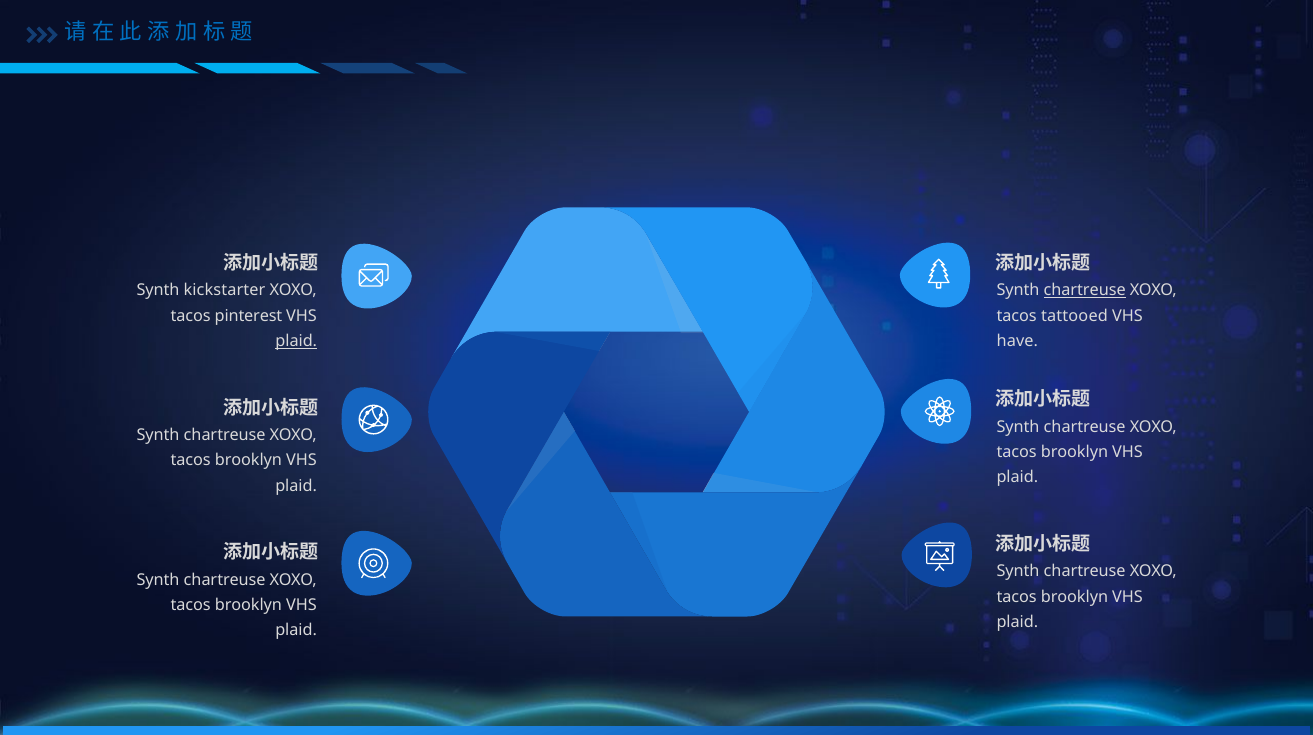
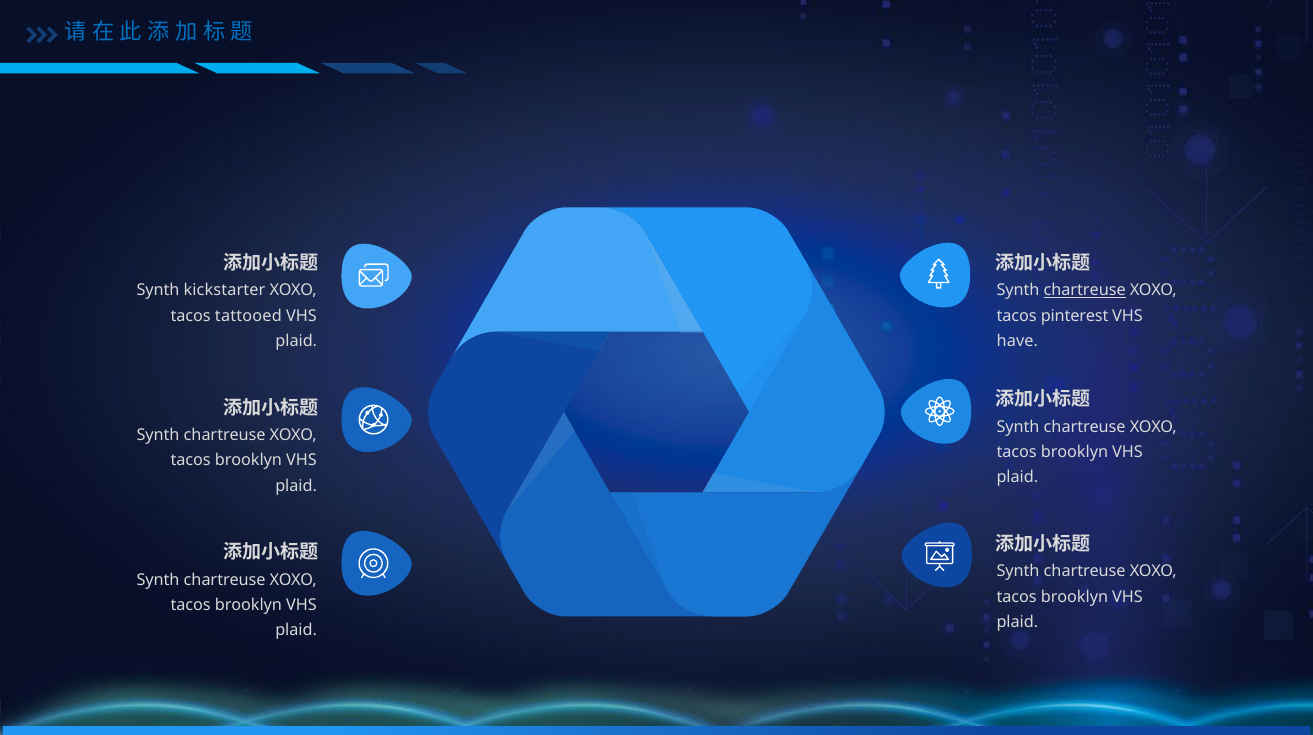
pinterest: pinterest -> tattooed
tattooed: tattooed -> pinterest
plaid at (296, 341) underline: present -> none
